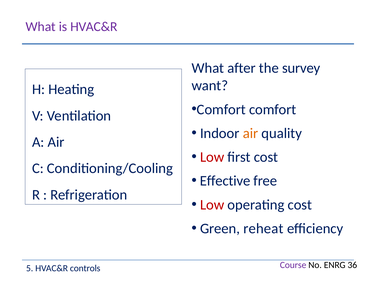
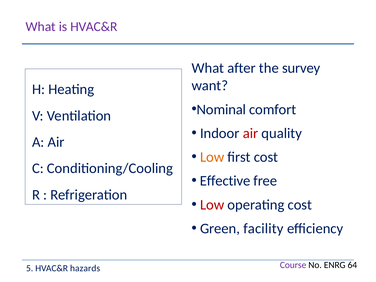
Comfort at (221, 109): Comfort -> Nominal
air at (250, 133) colour: orange -> red
Low at (212, 157) colour: red -> orange
reheat: reheat -> facility
36: 36 -> 64
controls: controls -> hazards
